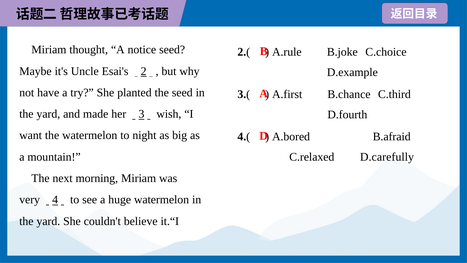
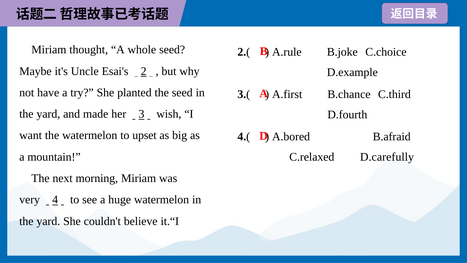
notice: notice -> whole
night: night -> upset
